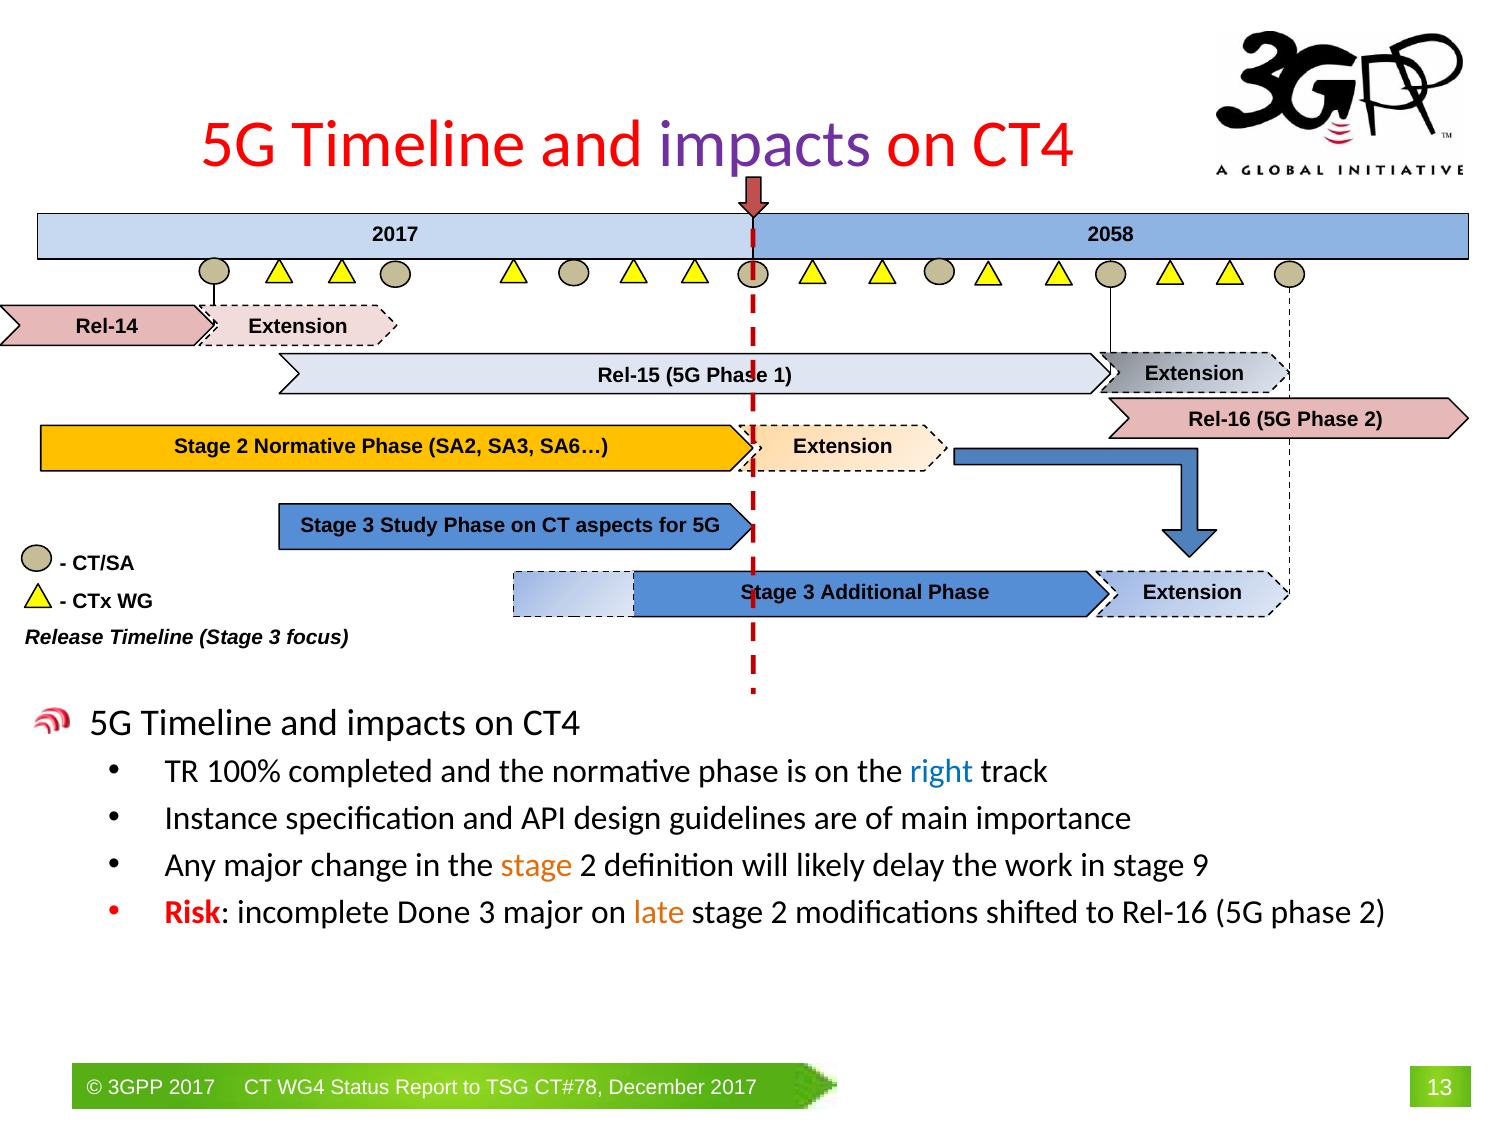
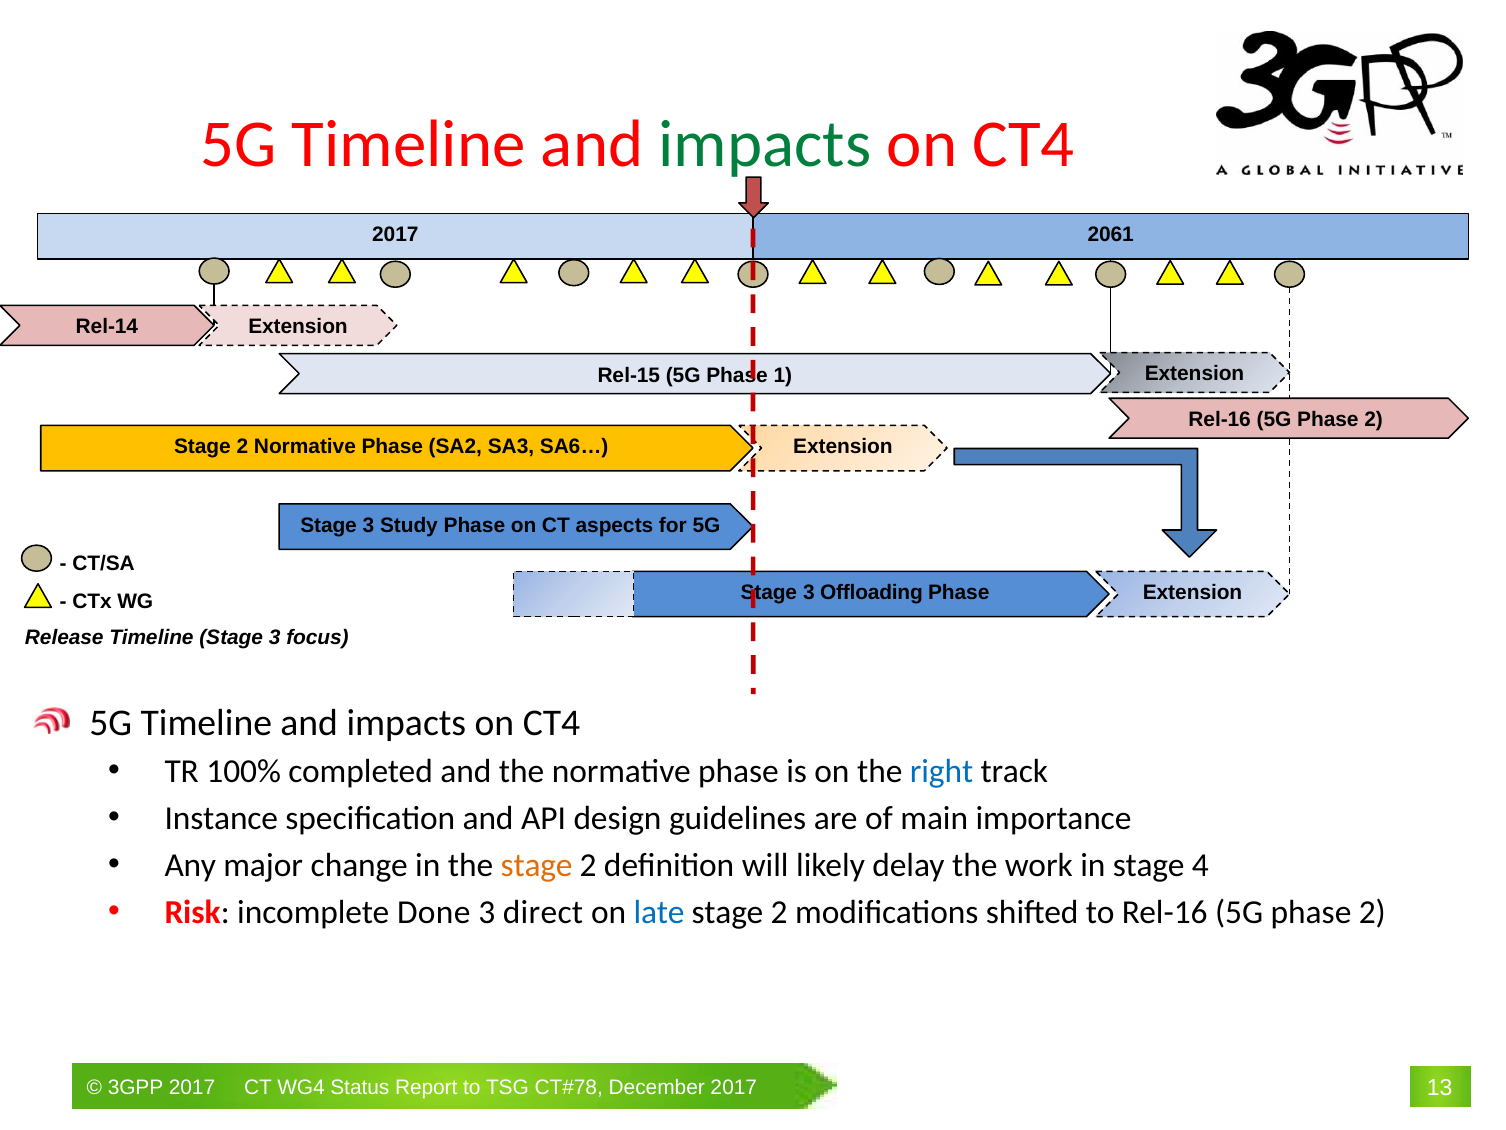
impacts at (765, 144) colour: purple -> green
2058: 2058 -> 2061
Additional: Additional -> Offloading
9: 9 -> 4
3 major: major -> direct
late colour: orange -> blue
